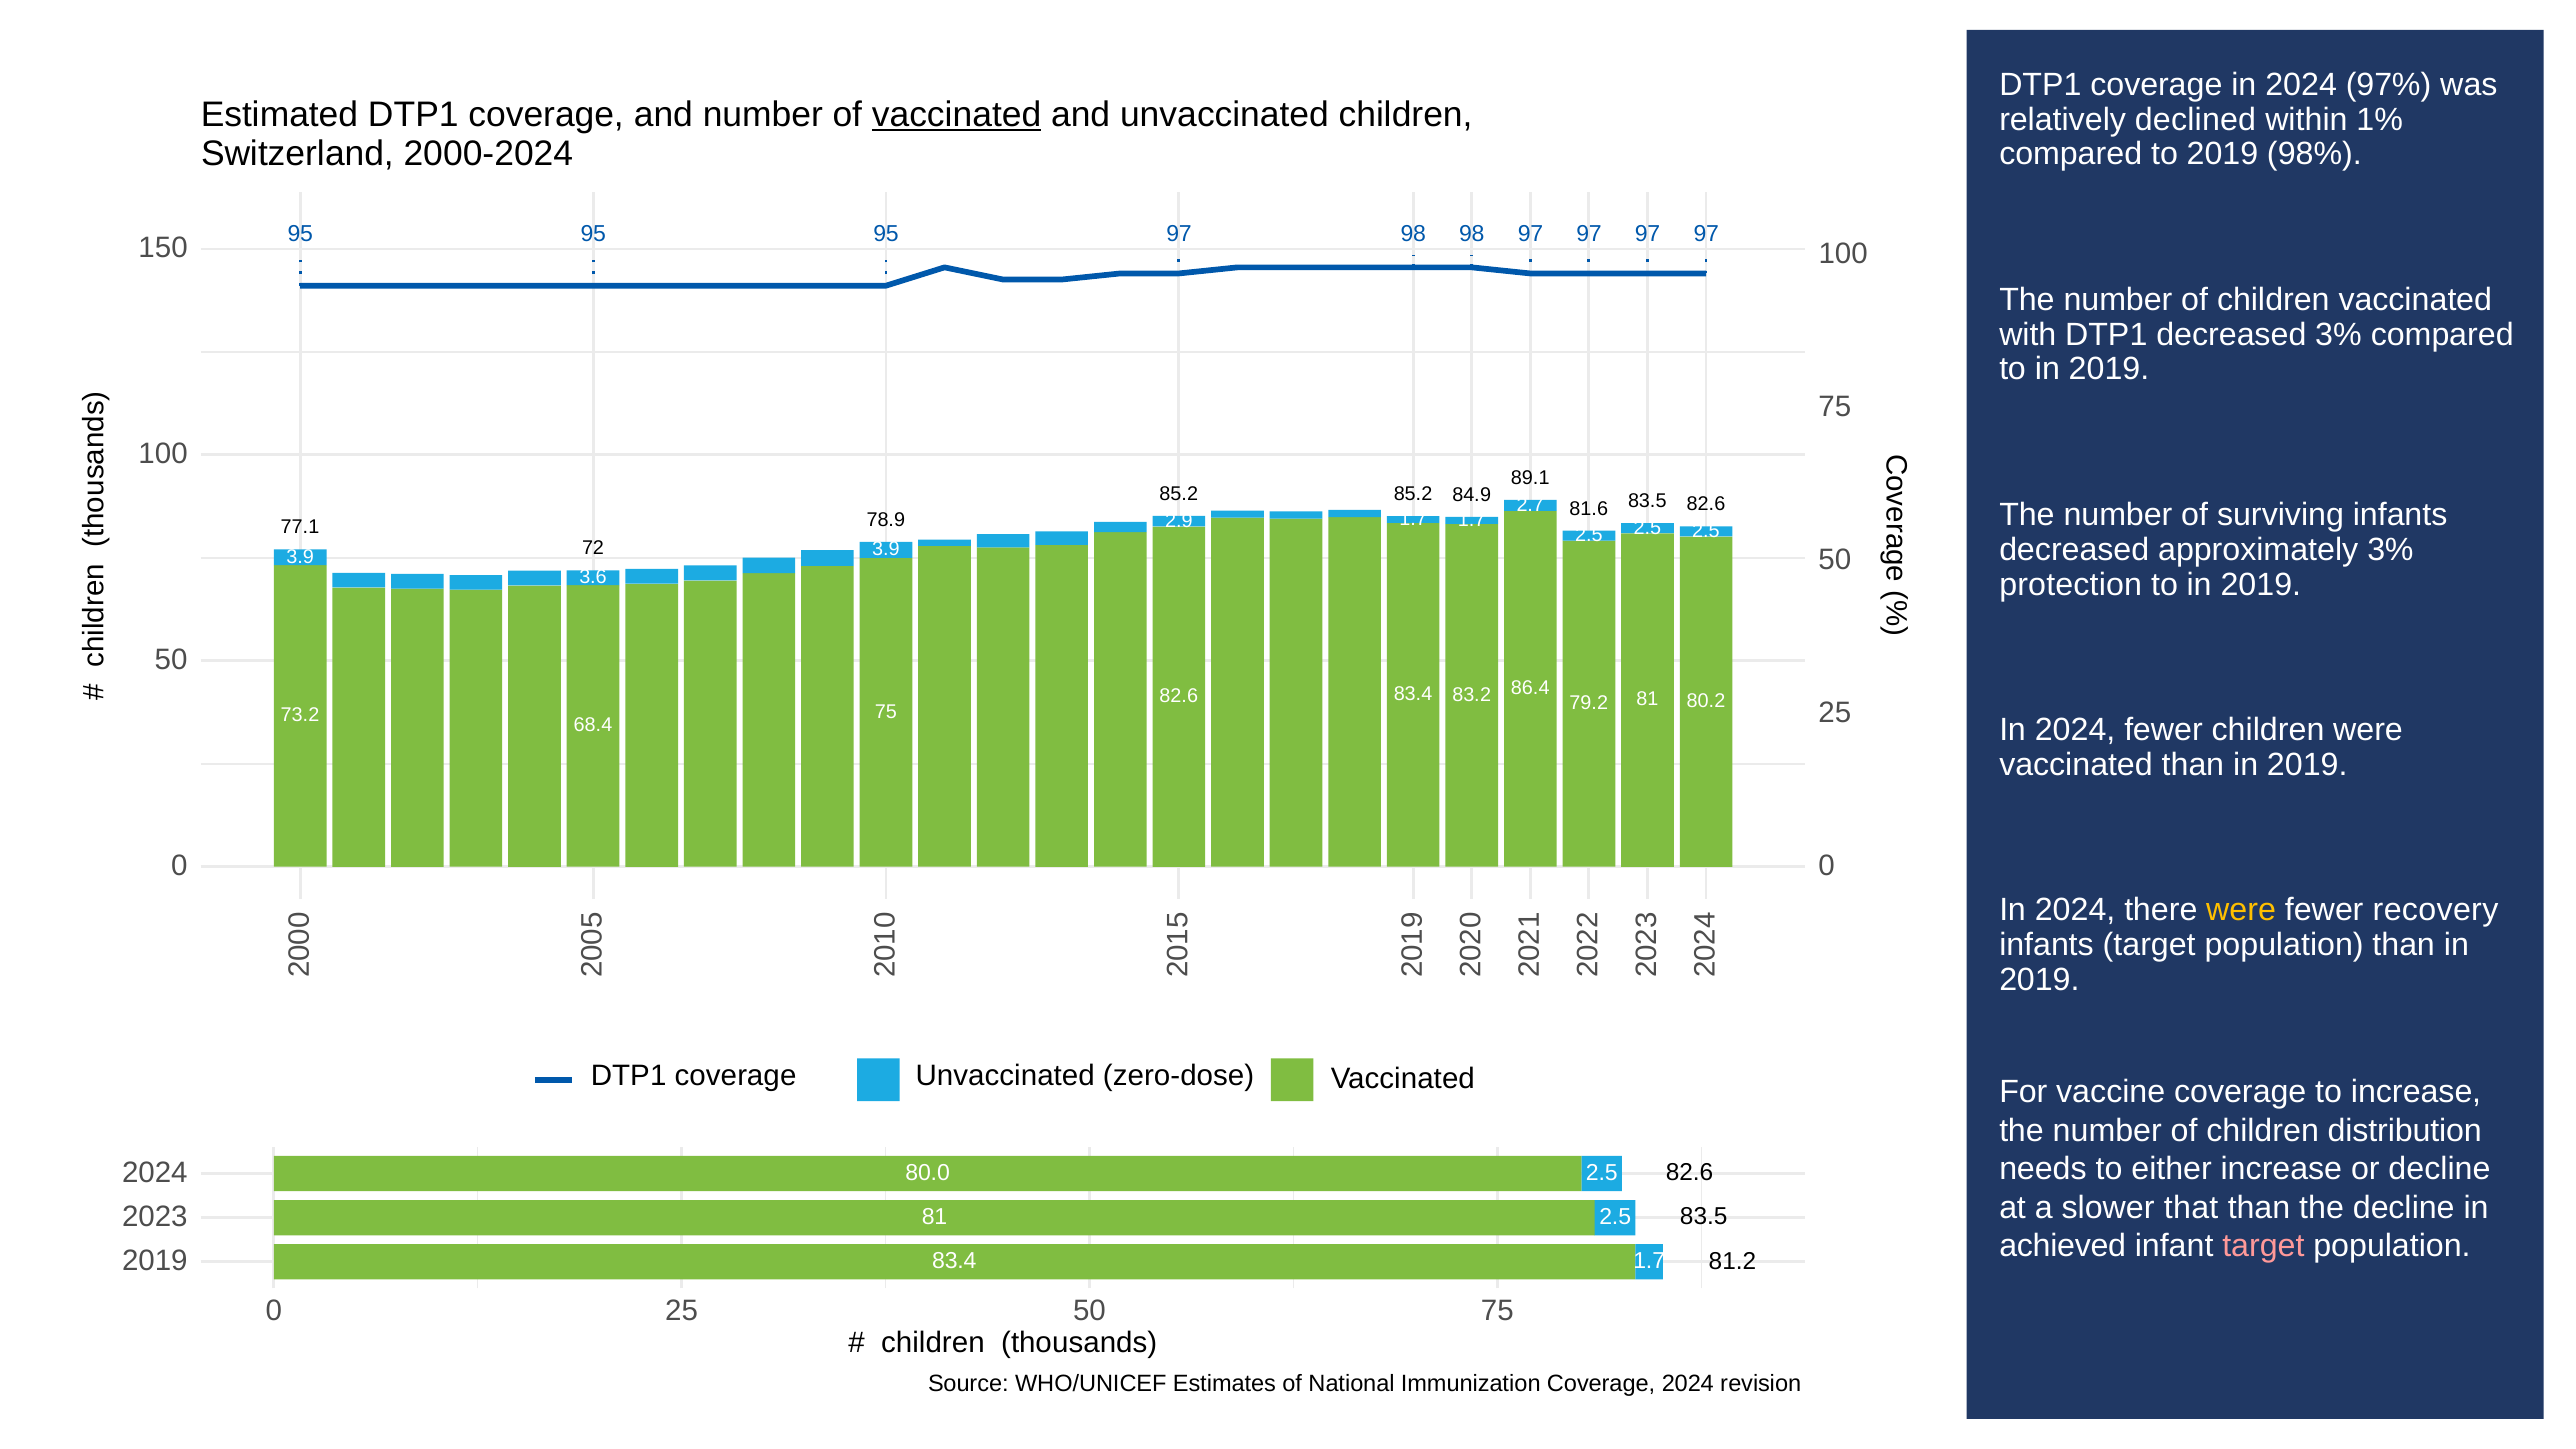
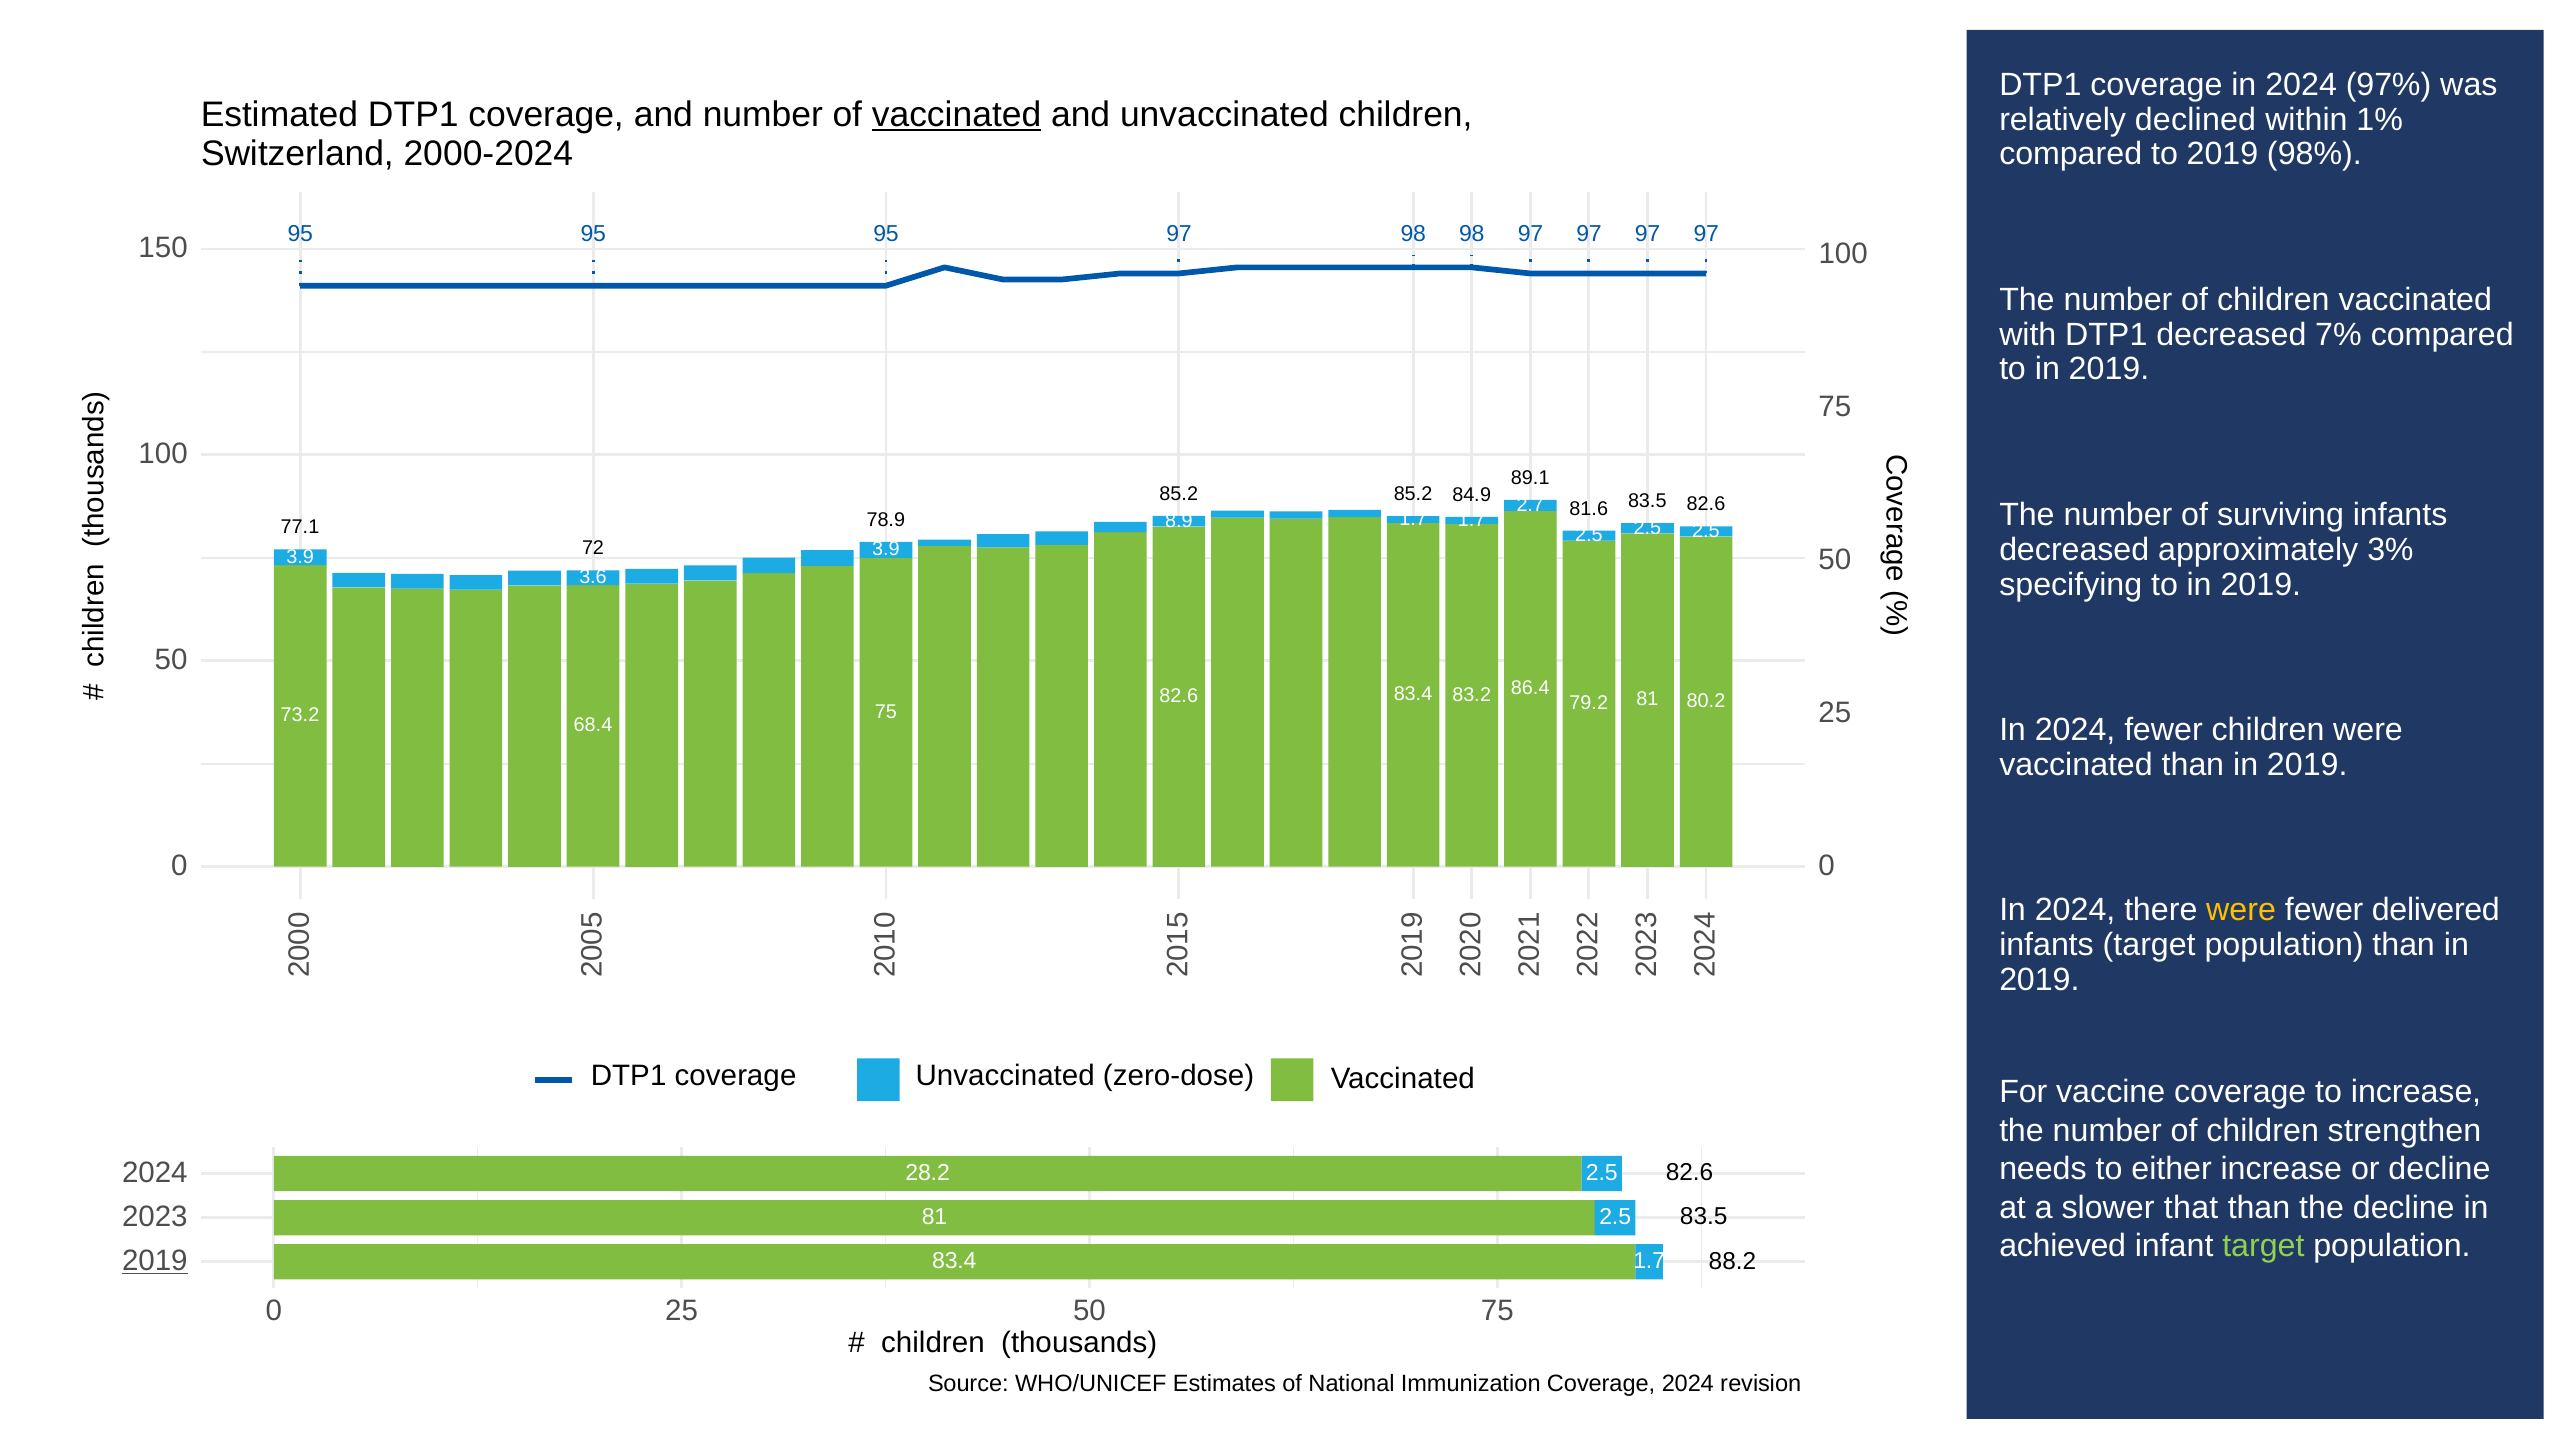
decreased 3%: 3% -> 7%
2.9: 2.9 -> 8.9
protection: protection -> specifying
recovery: recovery -> delivered
distribution: distribution -> strengthen
80.0: 80.0 -> 28.2
target at (2263, 1246) colour: pink -> light green
2019 at (155, 1261) underline: none -> present
81.2: 81.2 -> 88.2
